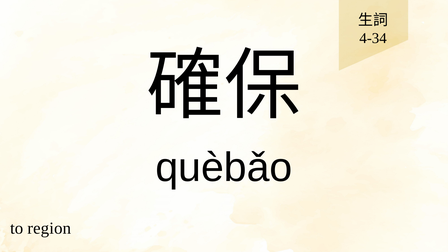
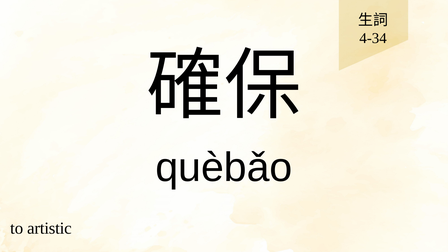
region: region -> artistic
